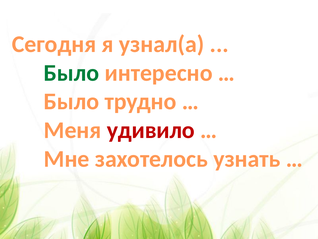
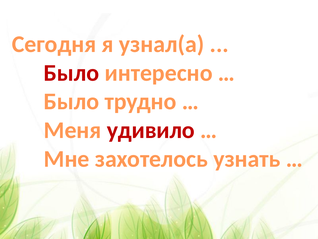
Было at (71, 73) colour: green -> red
